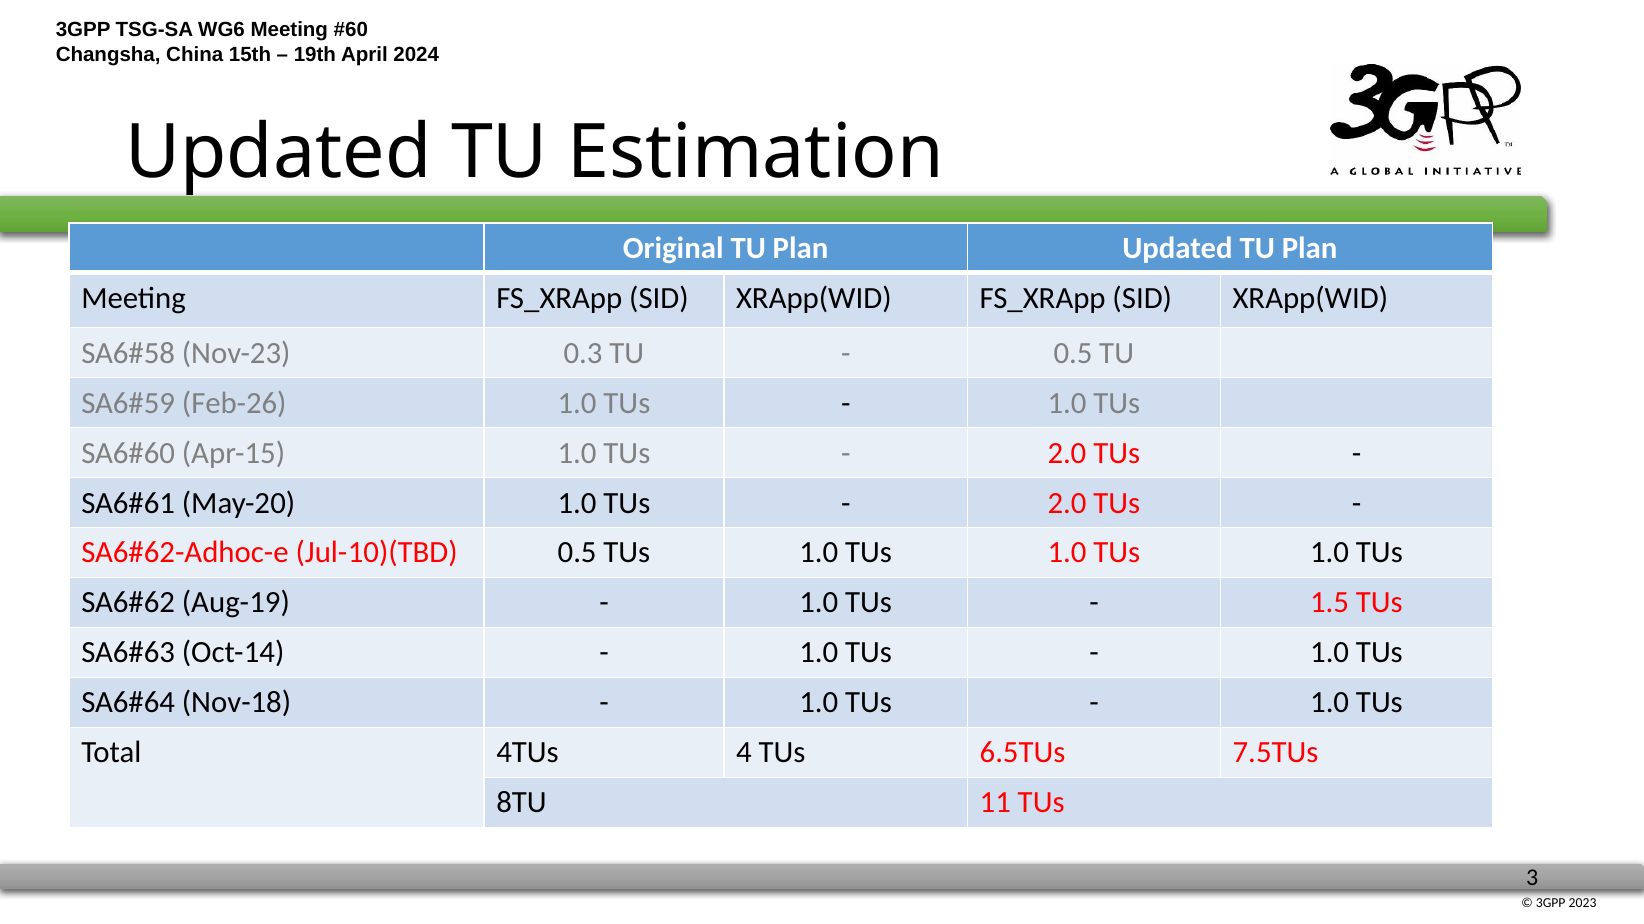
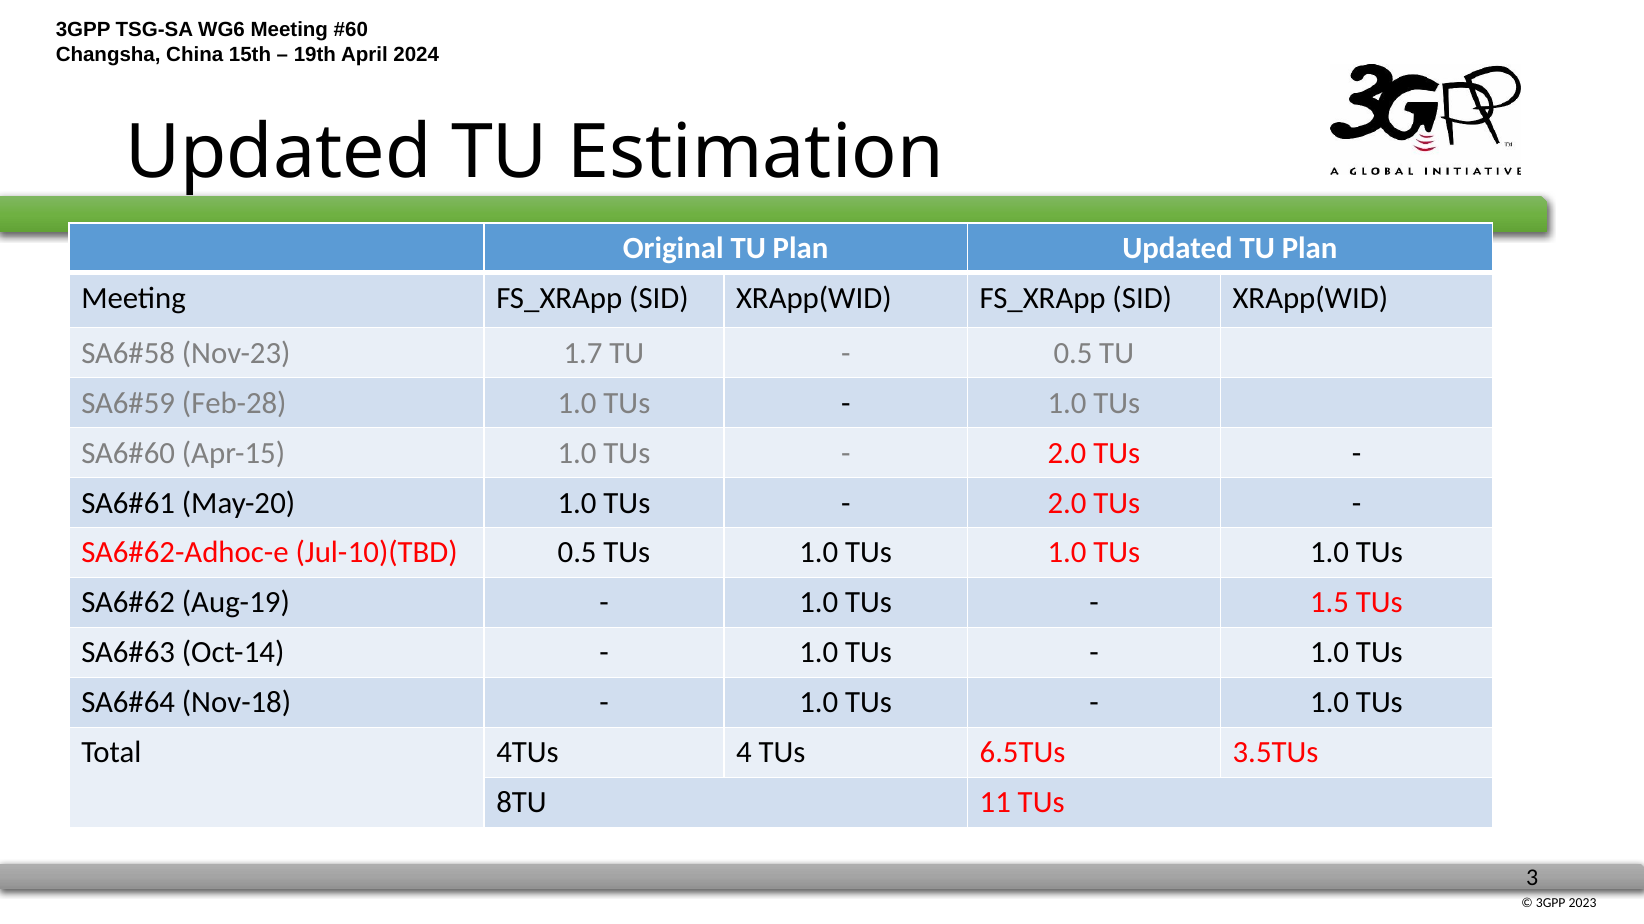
0.3: 0.3 -> 1.7
Feb-26: Feb-26 -> Feb-28
7.5TUs: 7.5TUs -> 3.5TUs
